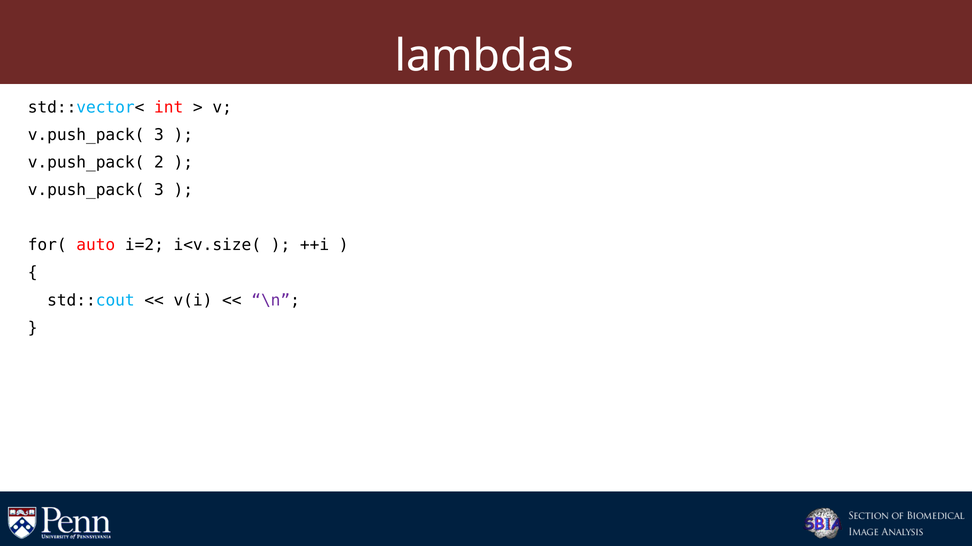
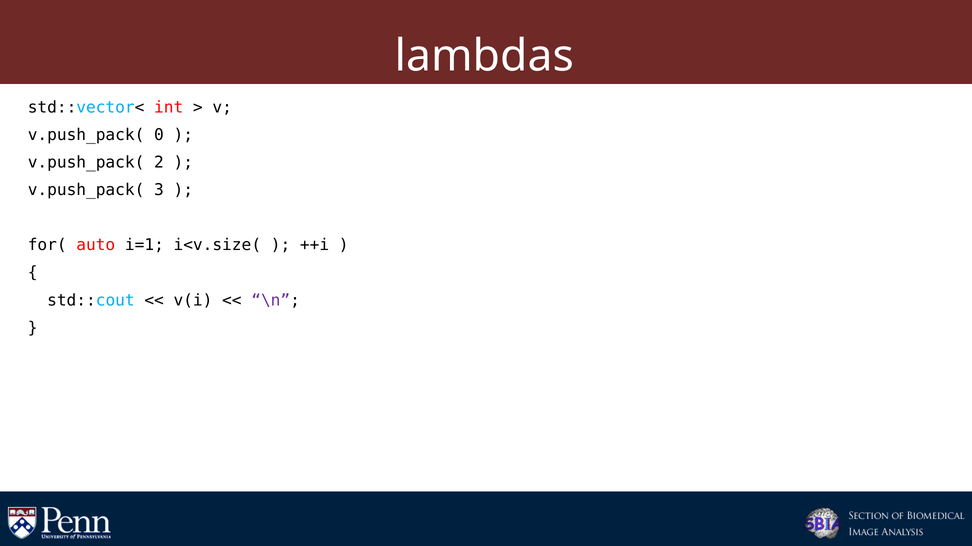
3 at (159, 135): 3 -> 0
i=2: i=2 -> i=1
